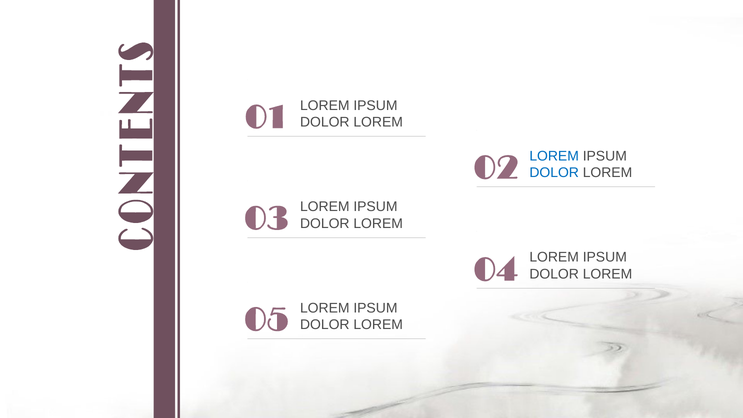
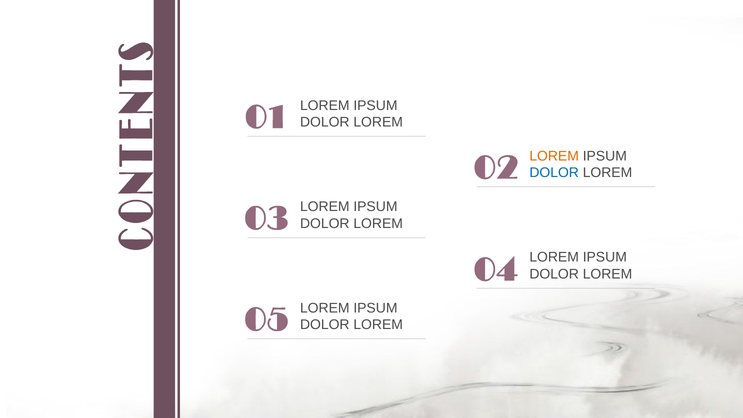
LOREM at (554, 156) colour: blue -> orange
